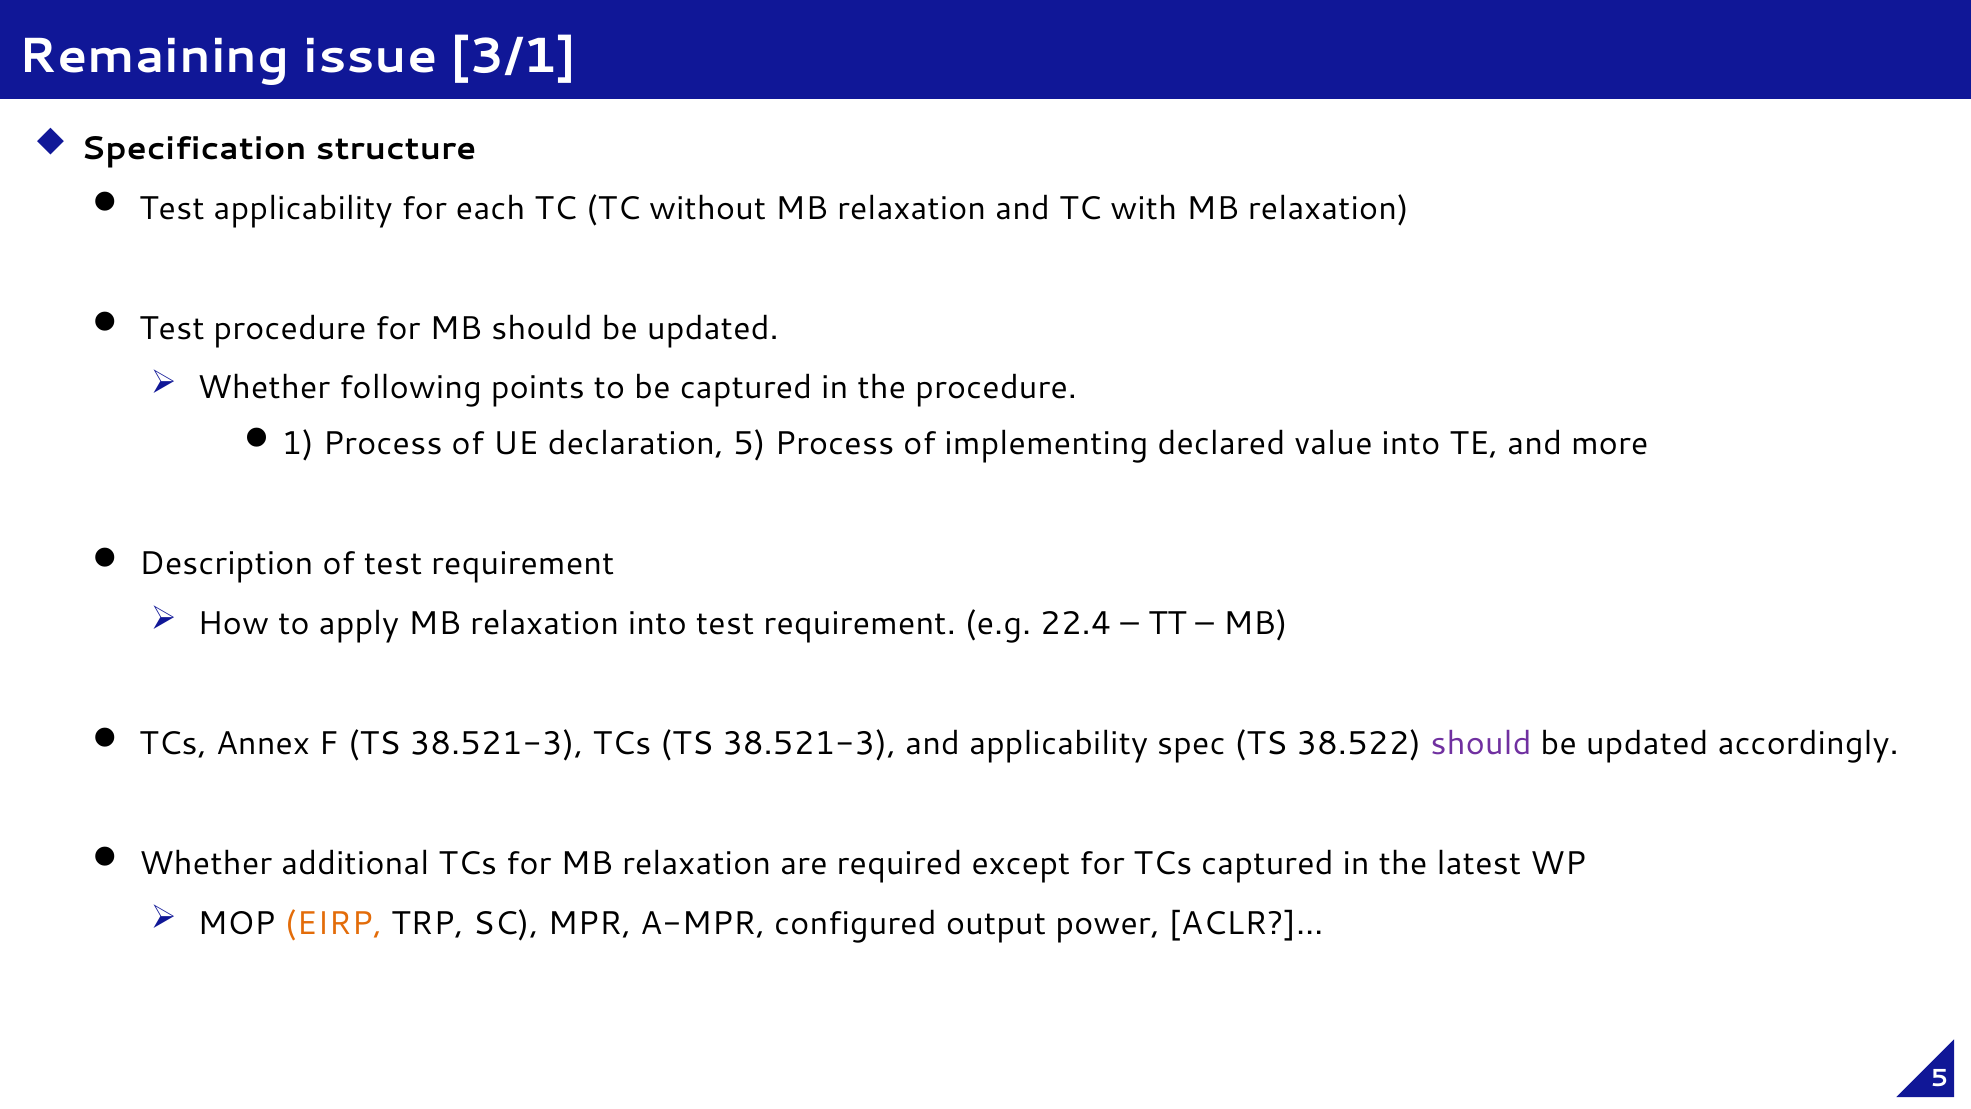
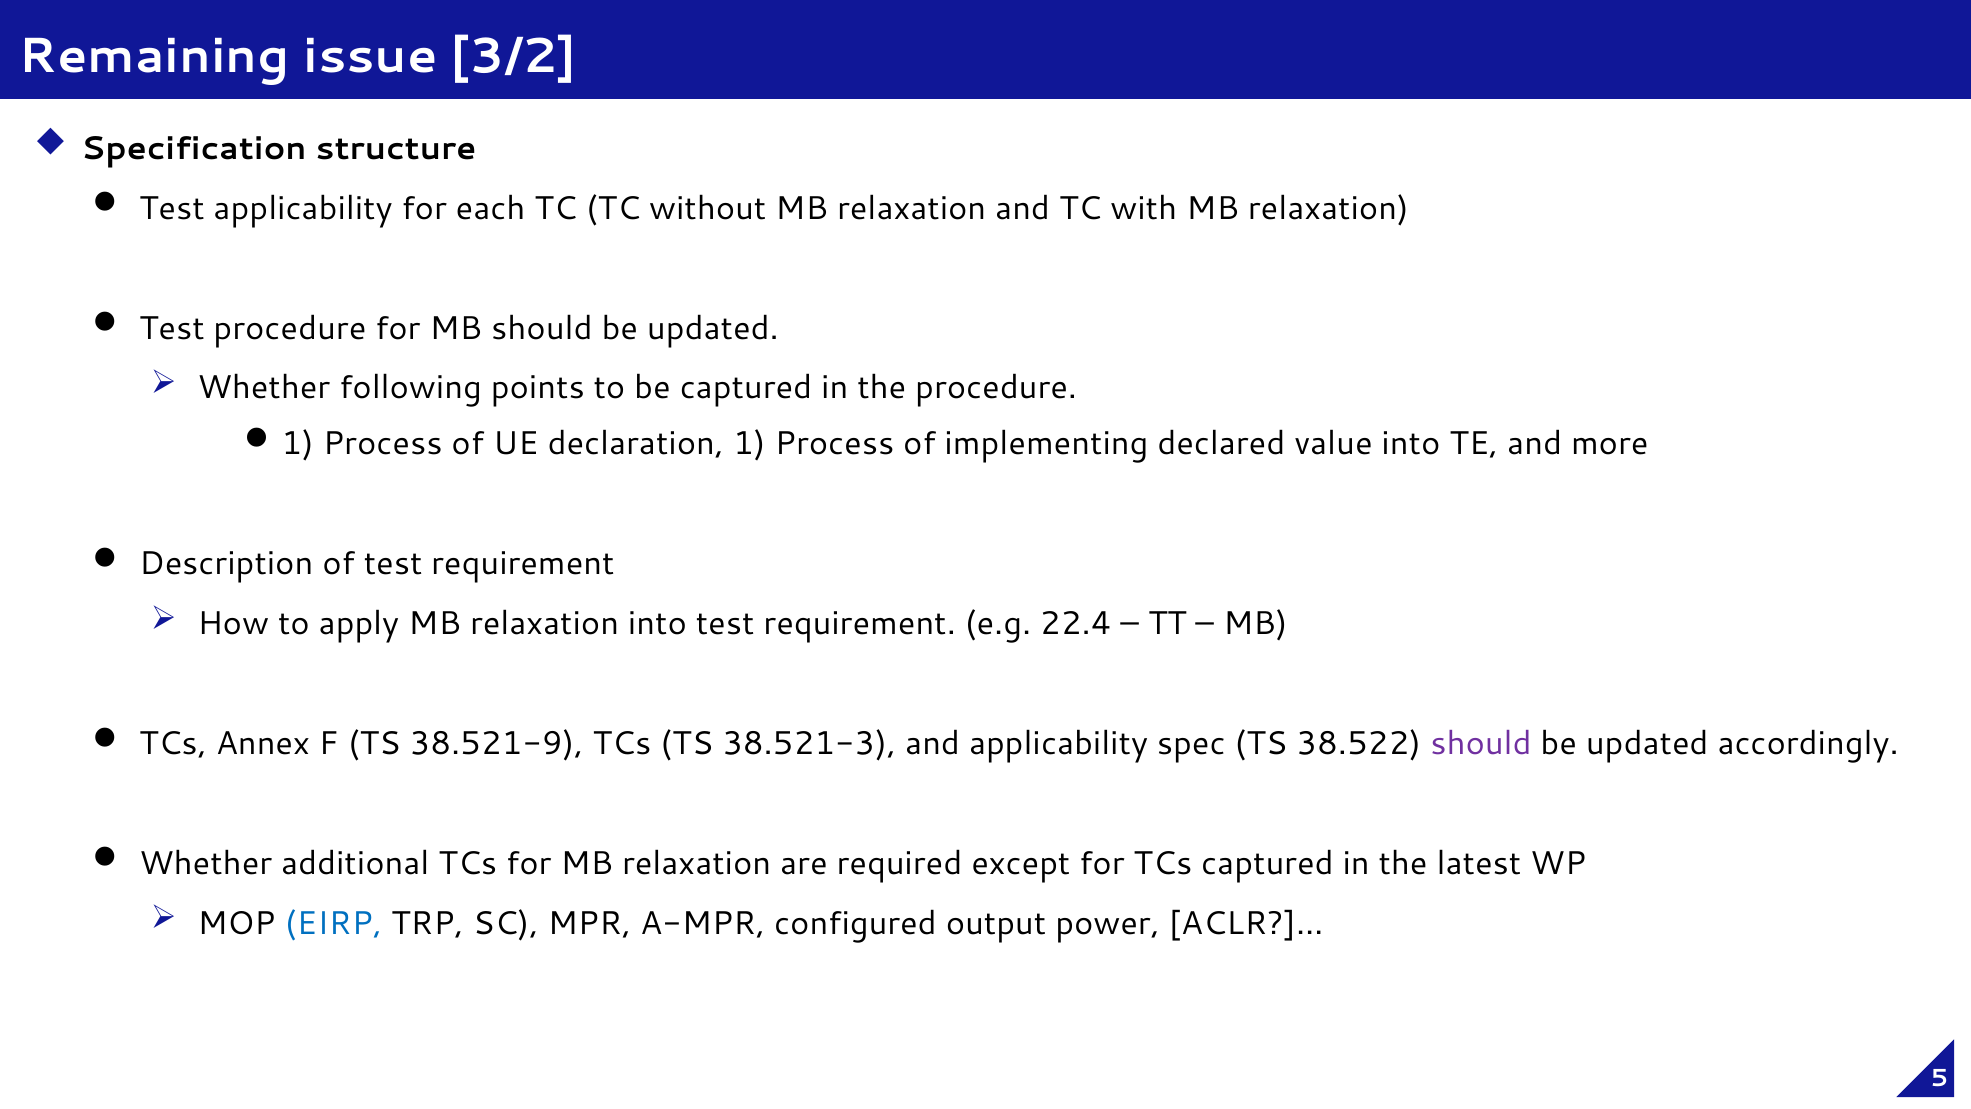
3/1: 3/1 -> 3/2
declaration 5: 5 -> 1
F TS 38.521-3: 38.521-3 -> 38.521-9
EIRP colour: orange -> blue
